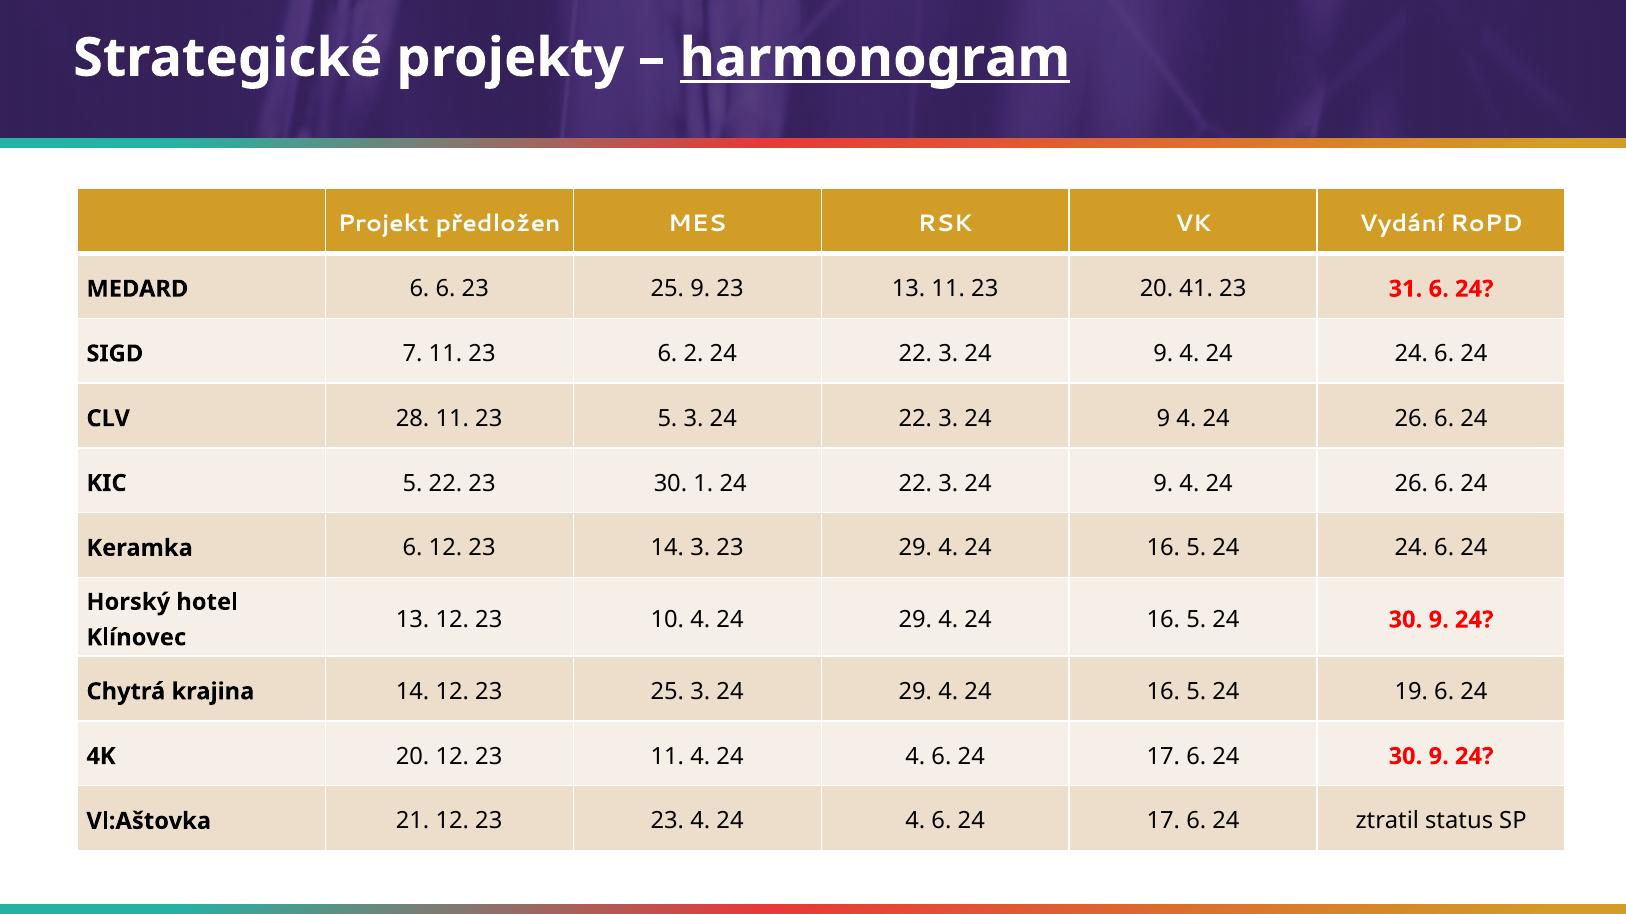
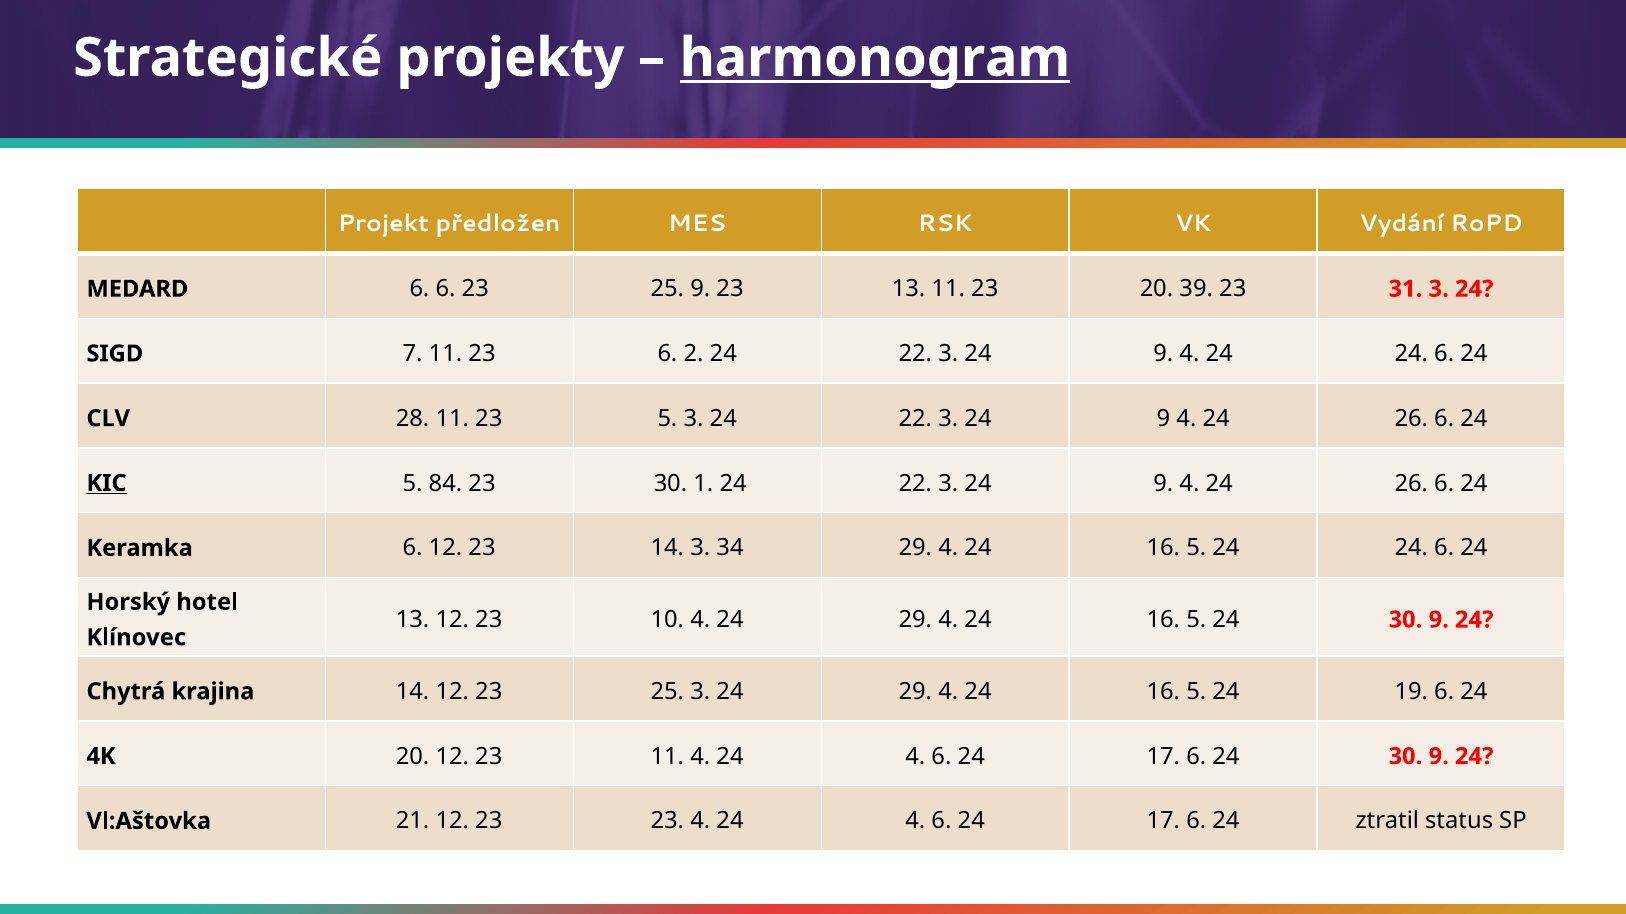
41: 41 -> 39
31 6: 6 -> 3
KIC underline: none -> present
5 22: 22 -> 84
3 23: 23 -> 34
